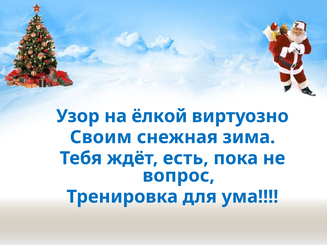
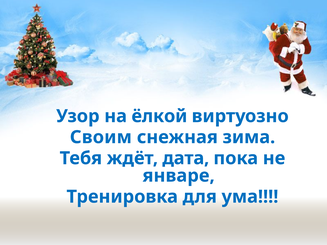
есть: есть -> дата
вопрос: вопрос -> январе
